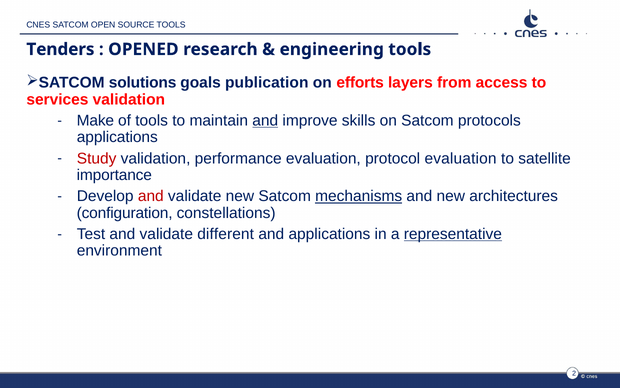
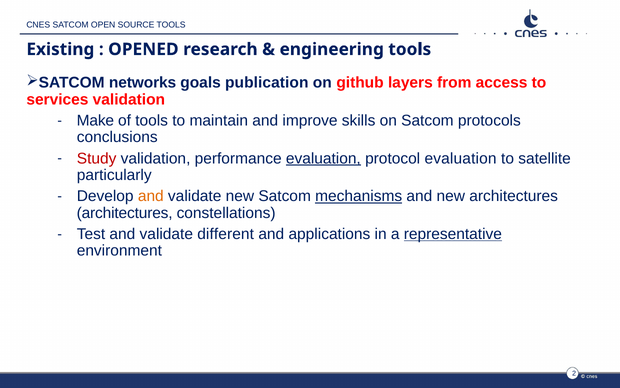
Tenders: Tenders -> Existing
solutions: solutions -> networks
efforts: efforts -> github
and at (265, 120) underline: present -> none
applications at (117, 137): applications -> conclusions
evaluation at (323, 158) underline: none -> present
importance: importance -> particularly
and at (151, 196) colour: red -> orange
configuration at (125, 213): configuration -> architectures
